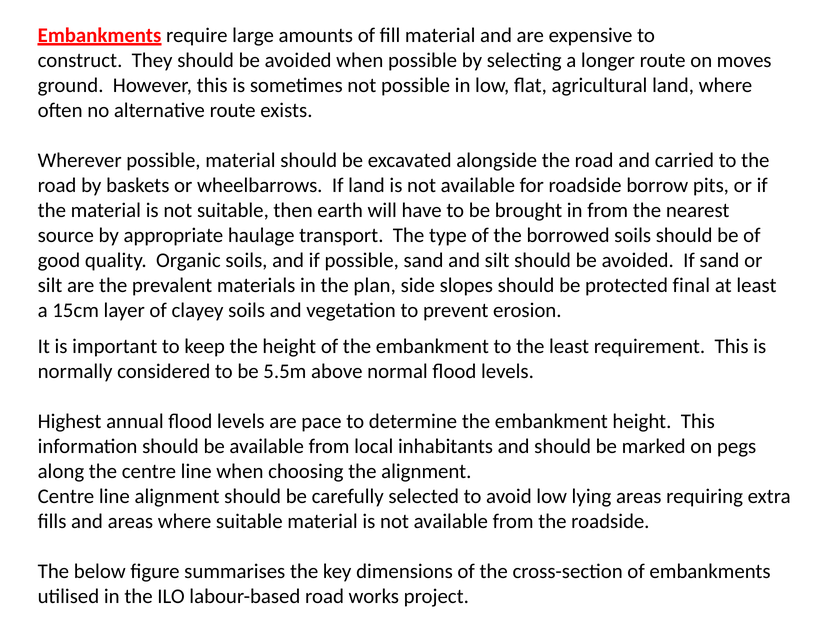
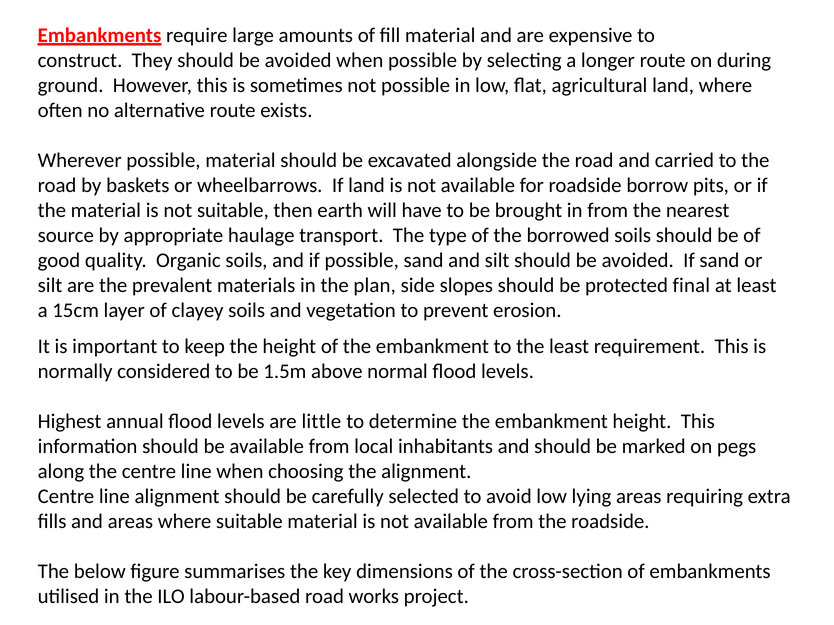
moves: moves -> during
5.5m: 5.5m -> 1.5m
pace: pace -> little
